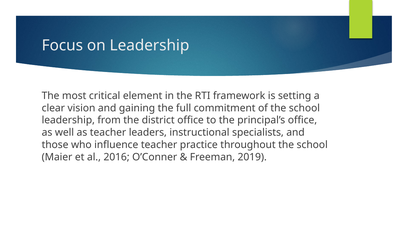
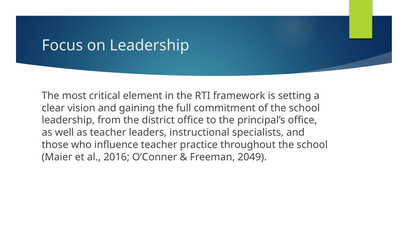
2019: 2019 -> 2049
